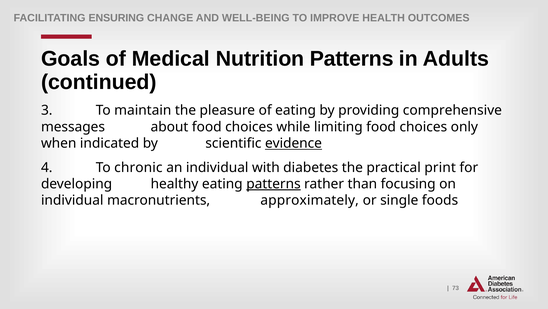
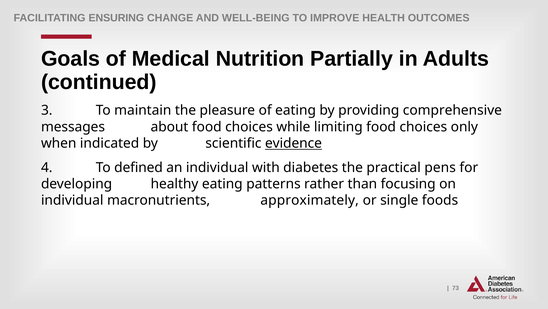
Nutrition Patterns: Patterns -> Partially
chronic: chronic -> defined
print: print -> pens
patterns at (273, 184) underline: present -> none
